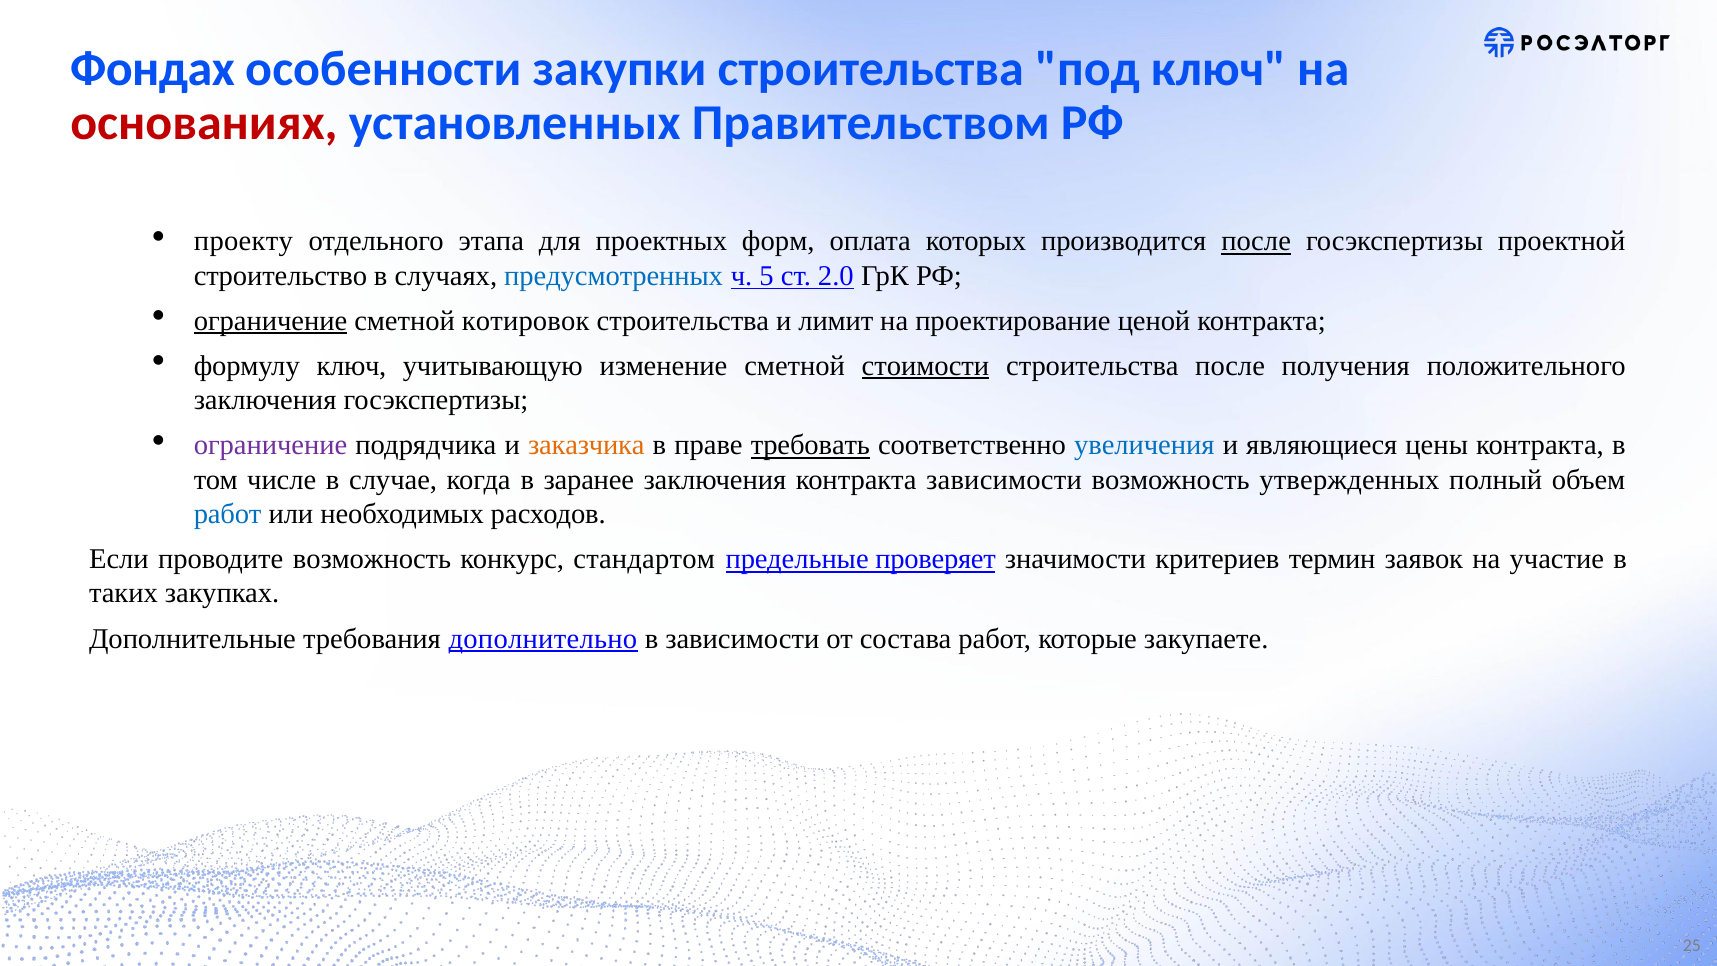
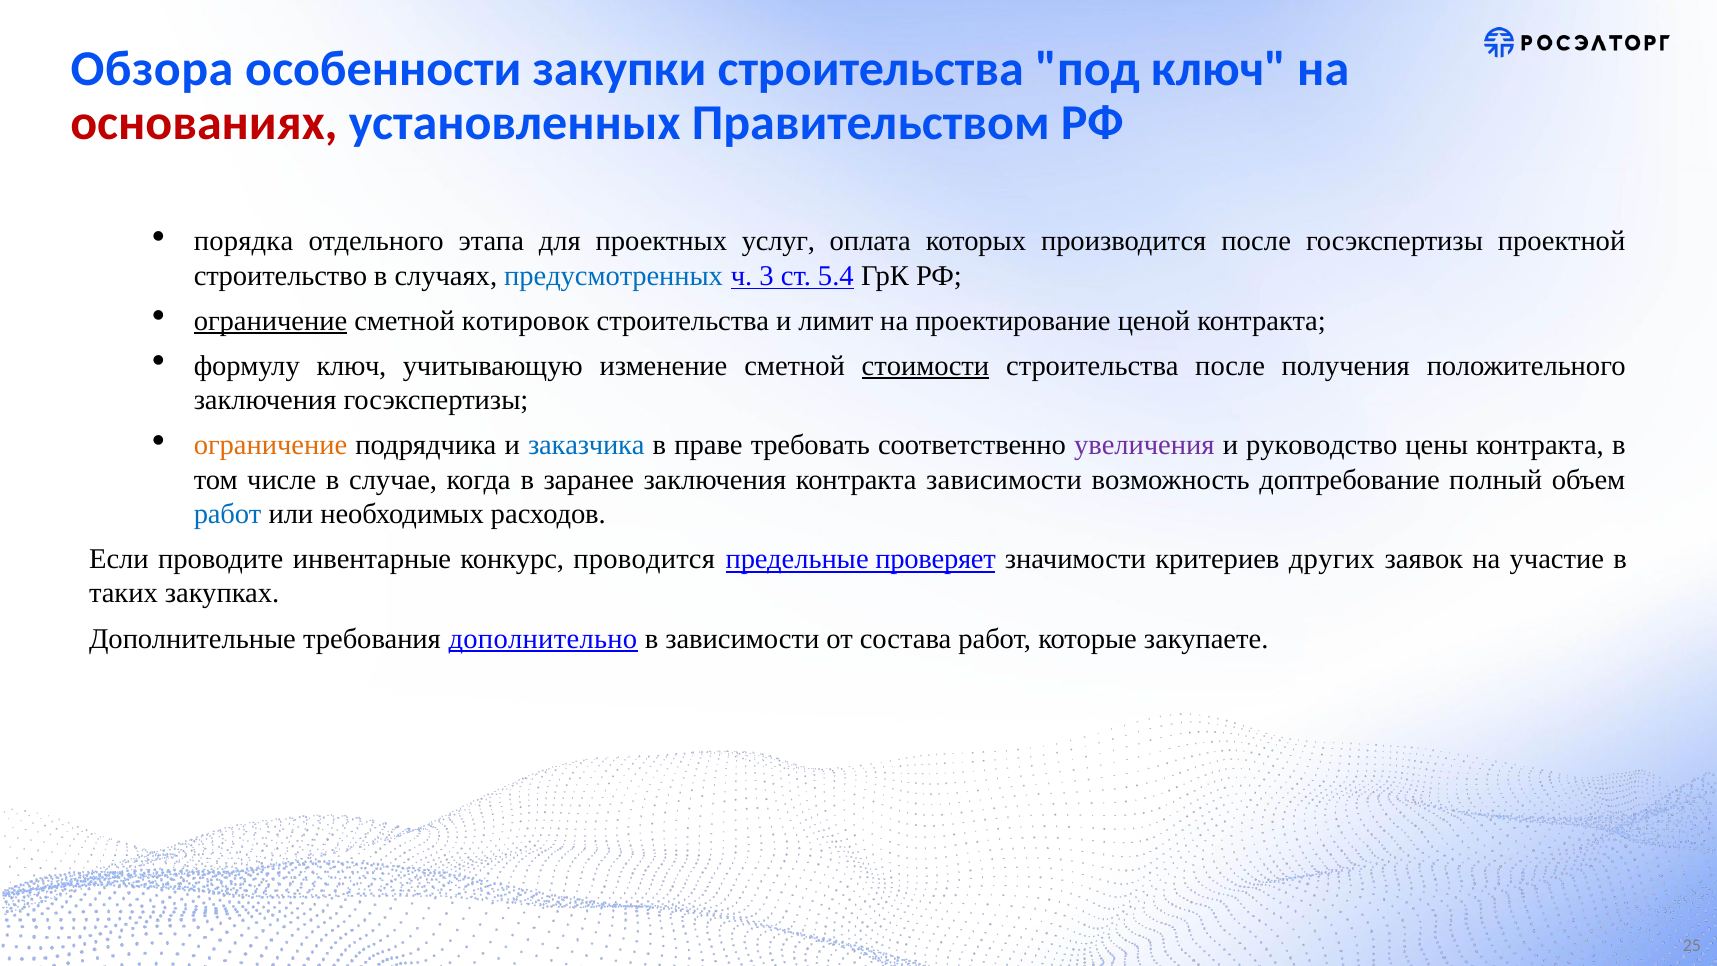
Фондах: Фондах -> Обзора
проекту: проекту -> порядка
форм: форм -> услуг
после at (1256, 241) underline: present -> none
5: 5 -> 3
2.0: 2.0 -> 5.4
ограничение at (271, 445) colour: purple -> orange
заказчика colour: orange -> blue
требовать underline: present -> none
увеличения colour: blue -> purple
являющиеся: являющиеся -> руководство
утвержденных: утвержденных -> доптребование
проводите возможность: возможность -> инвентарные
стандартом: стандартом -> проводится
термин: термин -> других
